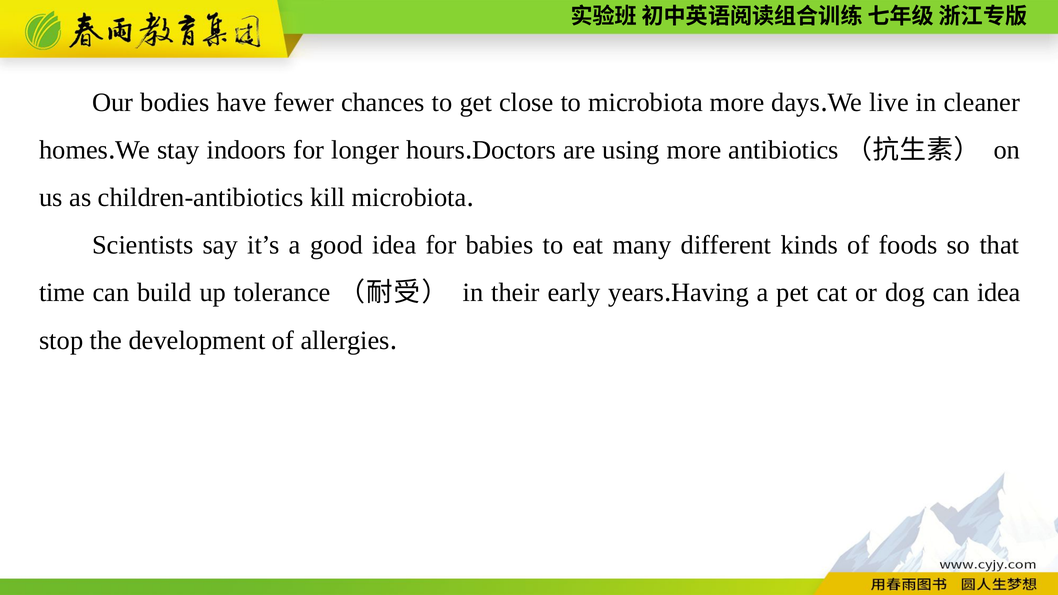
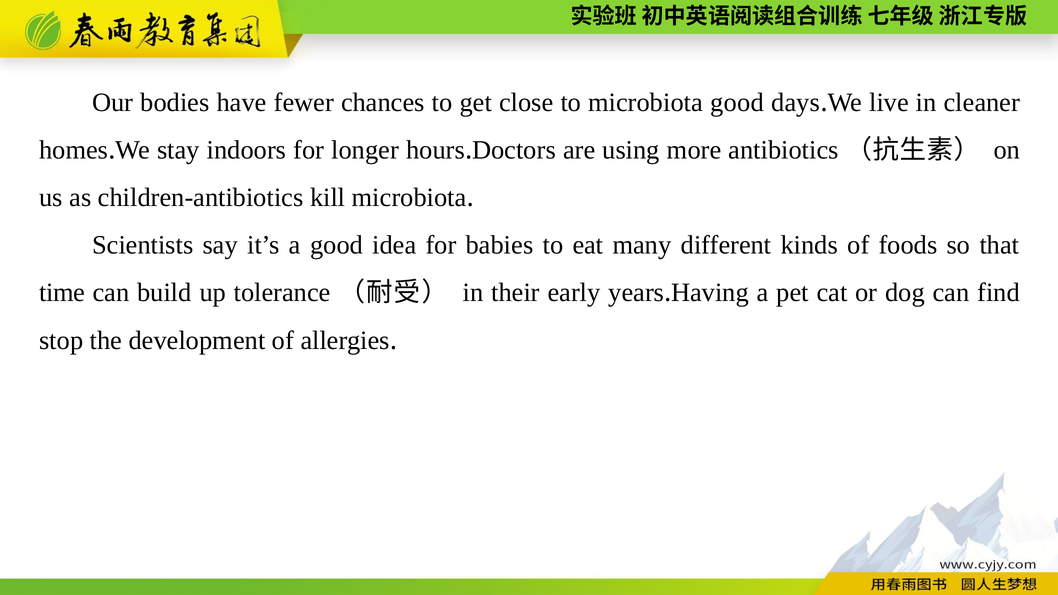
microbiota more: more -> good
can idea: idea -> find
